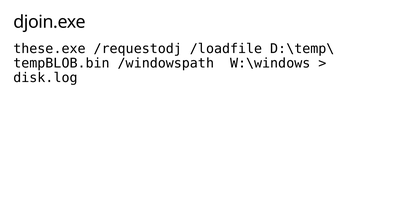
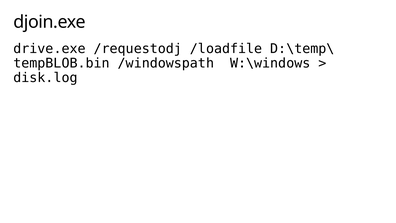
these.exe: these.exe -> drive.exe
